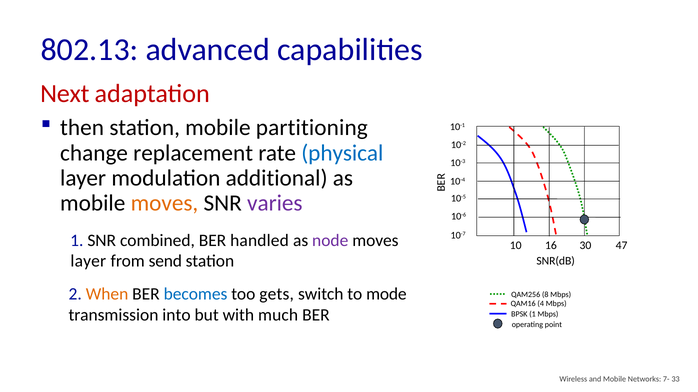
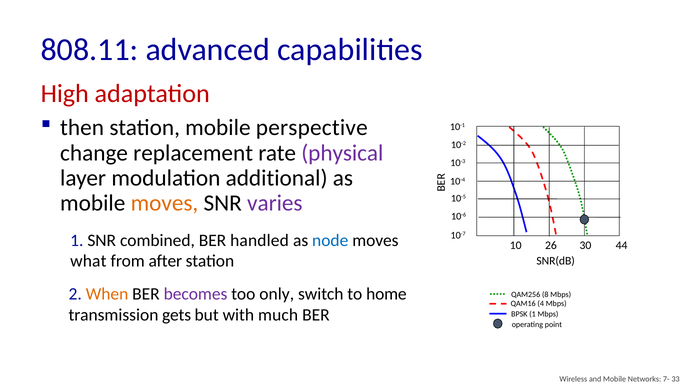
802.13: 802.13 -> 808.11
Next: Next -> High
partitioning: partitioning -> perspective
physical colour: blue -> purple
node colour: purple -> blue
16: 16 -> 26
47: 47 -> 44
layer at (88, 262): layer -> what
send: send -> after
becomes colour: blue -> purple
gets: gets -> only
mode: mode -> home
into: into -> gets
